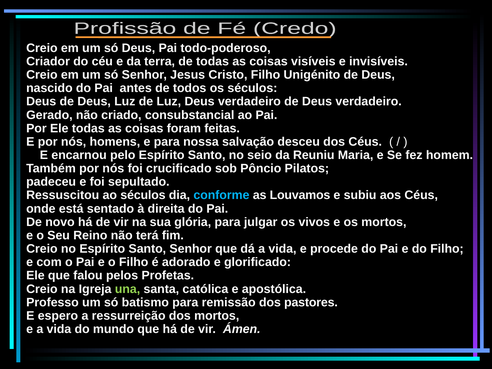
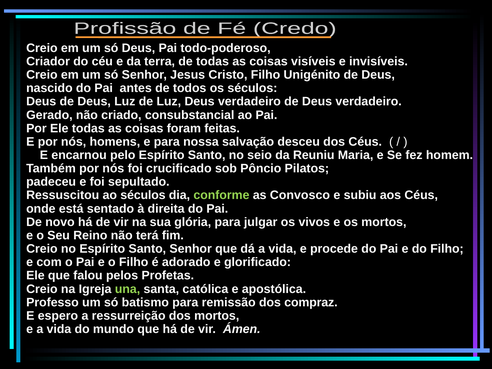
conforme colour: light blue -> light green
Louvamos: Louvamos -> Convosco
pastores: pastores -> compraz
